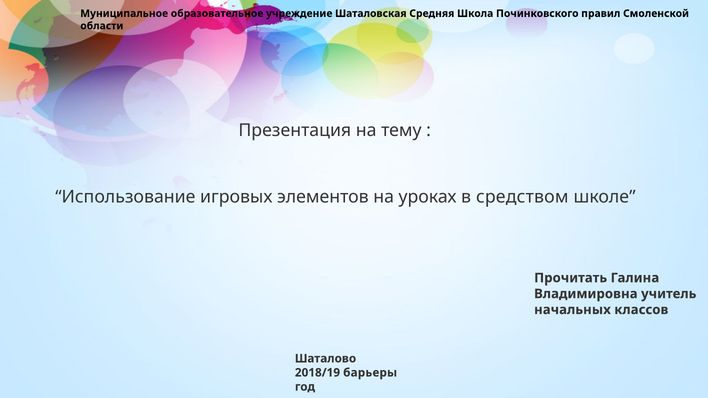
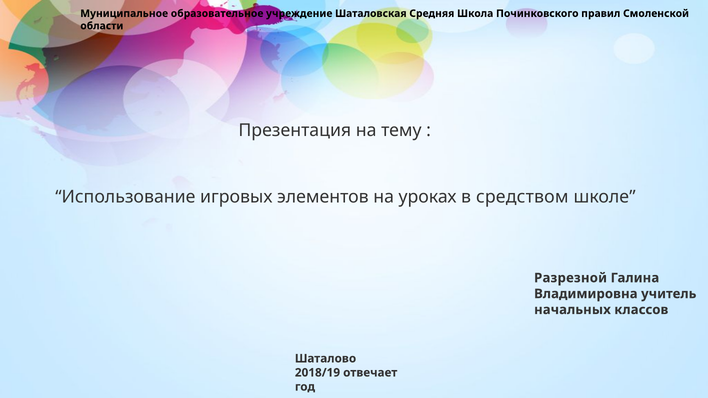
Прочитать: Прочитать -> Разрезной
барьеры: барьеры -> отвечает
